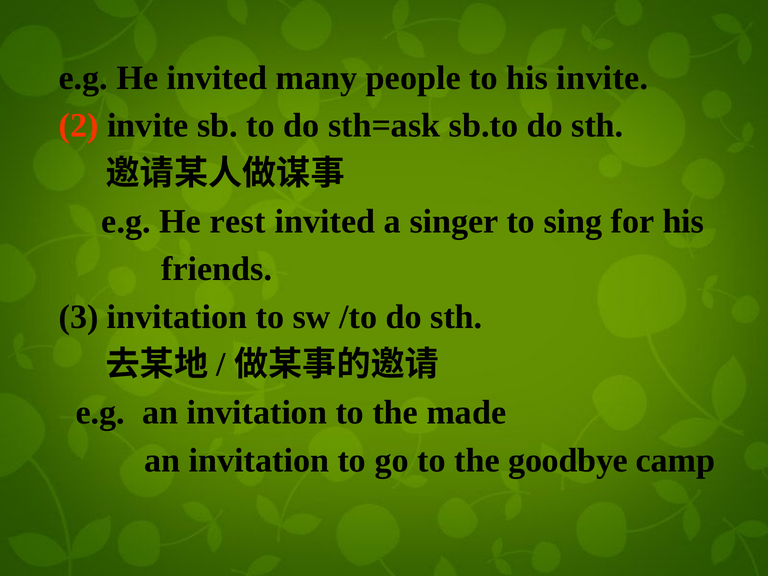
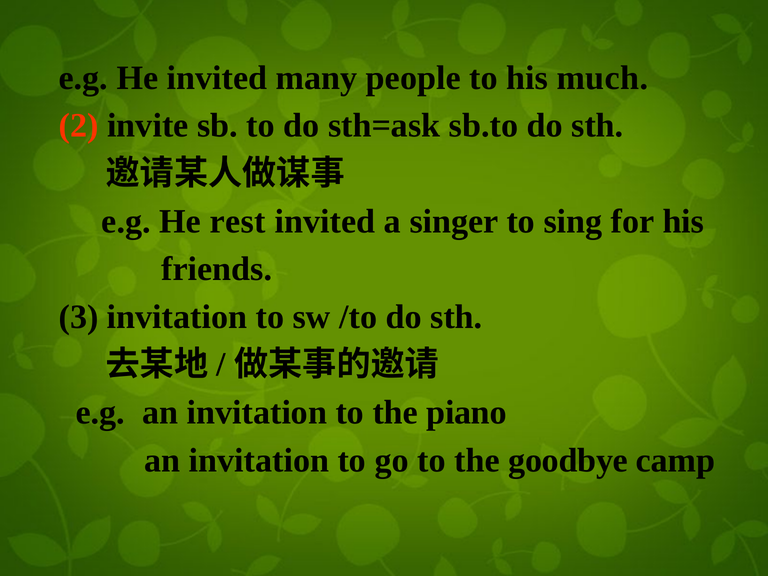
his invite: invite -> much
made: made -> piano
